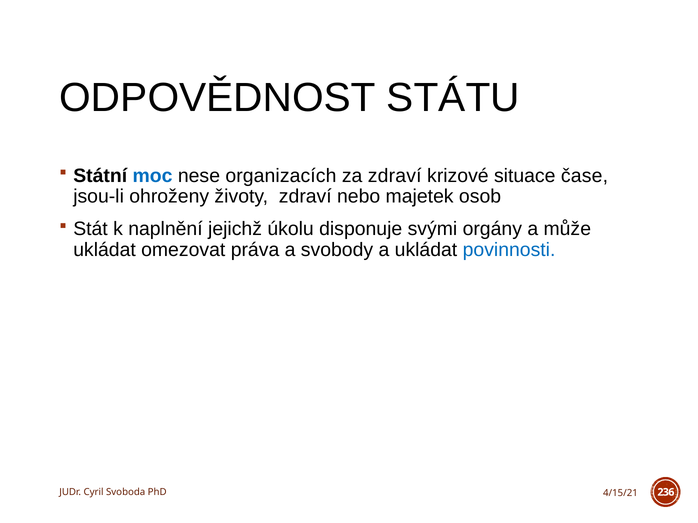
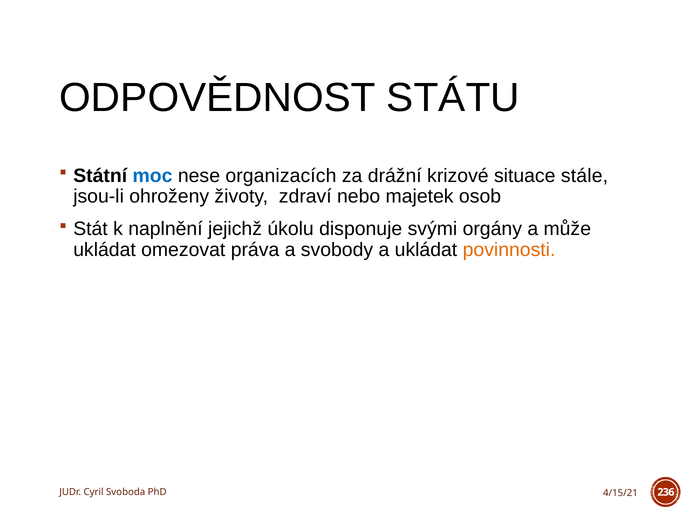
za zdraví: zdraví -> drážní
čase: čase -> stále
povinnosti colour: blue -> orange
